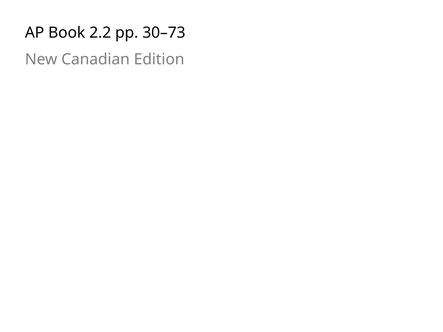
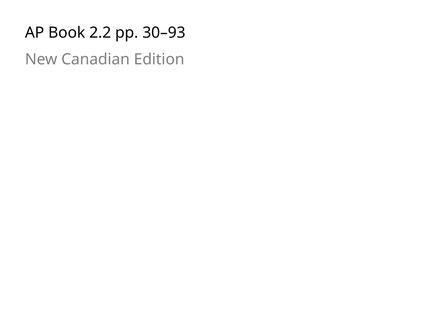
30–73: 30–73 -> 30–93
